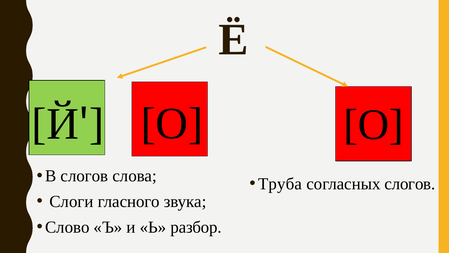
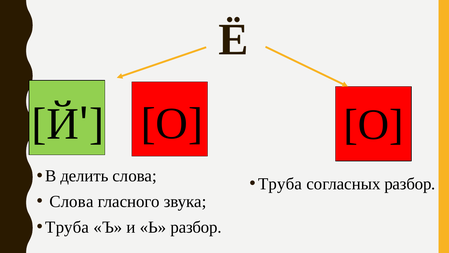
В слогов: слогов -> делить
согласных слогов: слогов -> разбор
Слоги at (71, 201): Слоги -> Слова
Слово at (67, 227): Слово -> Труба
